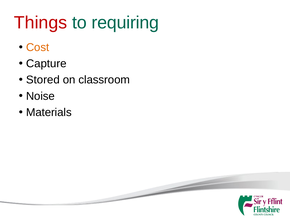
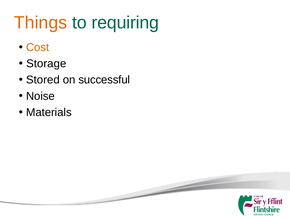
Things colour: red -> orange
Capture: Capture -> Storage
classroom: classroom -> successful
